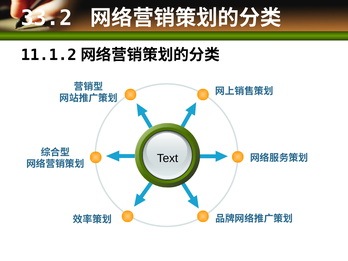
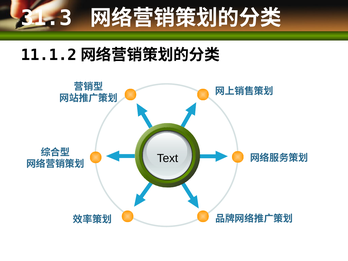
33.2: 33.2 -> 31.3
